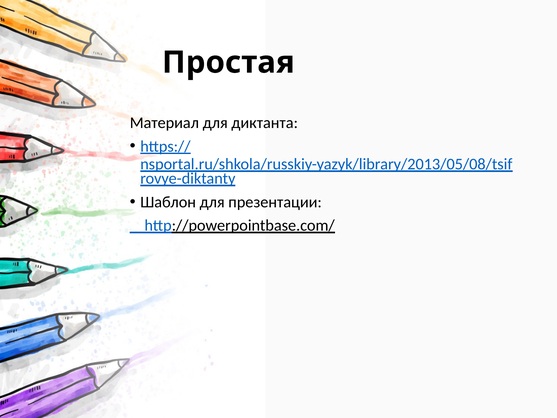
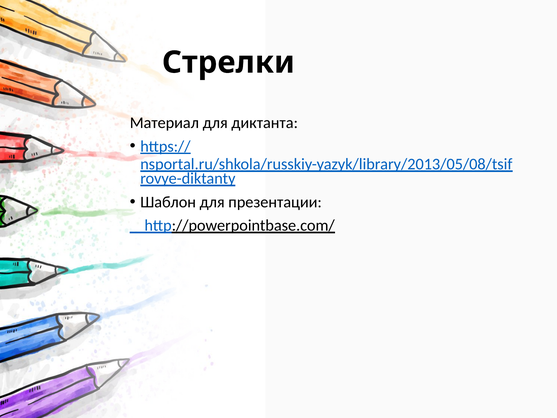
Простая: Простая -> Стрелки
